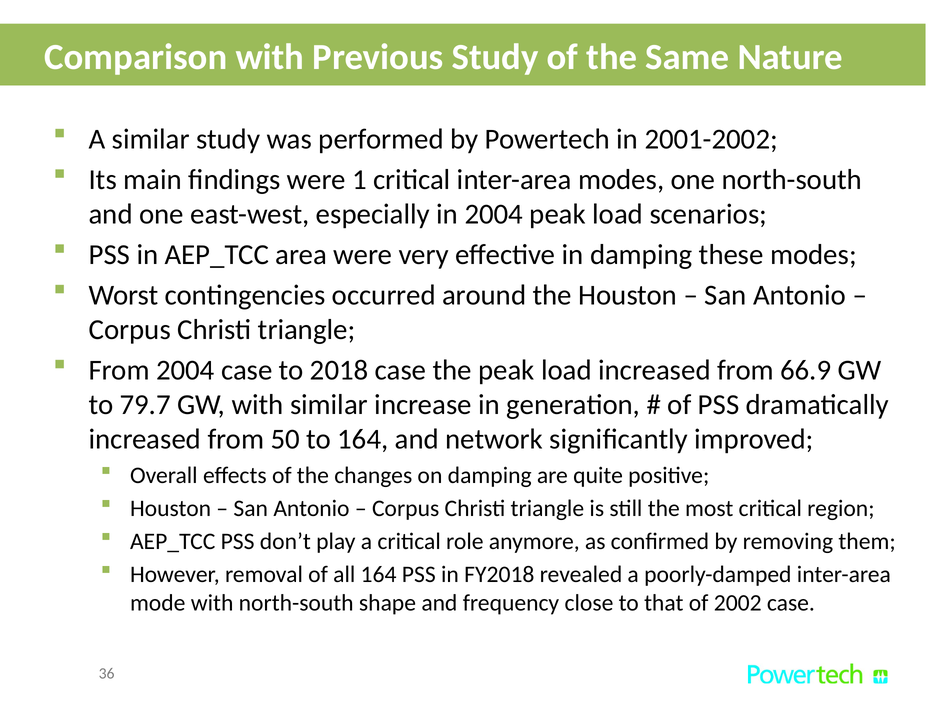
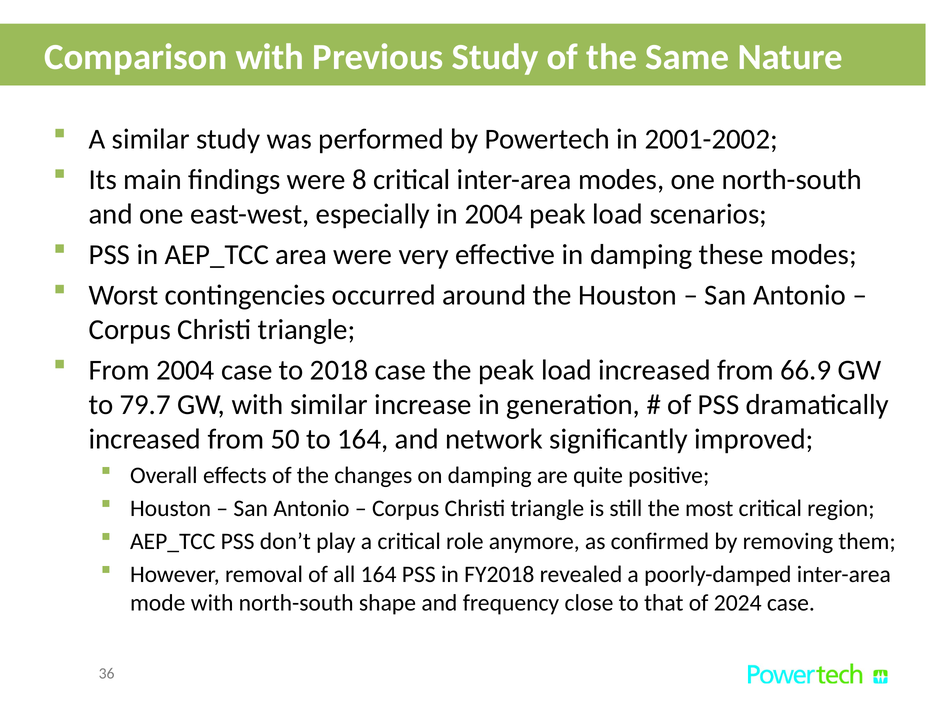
1: 1 -> 8
2002: 2002 -> 2024
